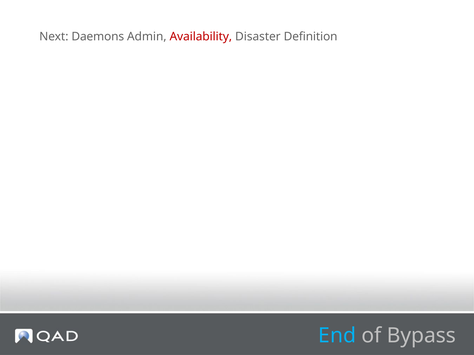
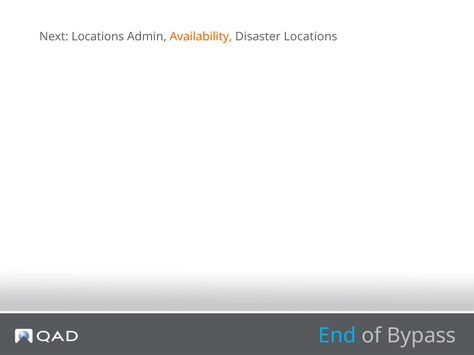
Next Daemons: Daemons -> Locations
Availability colour: red -> orange
Disaster Definition: Definition -> Locations
